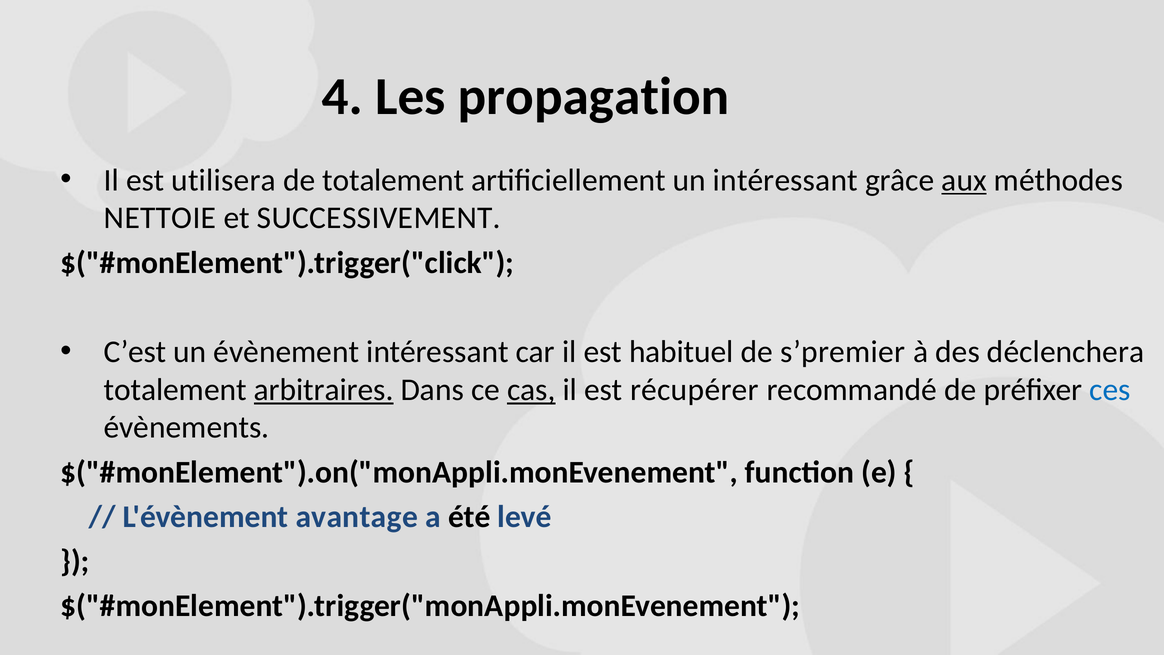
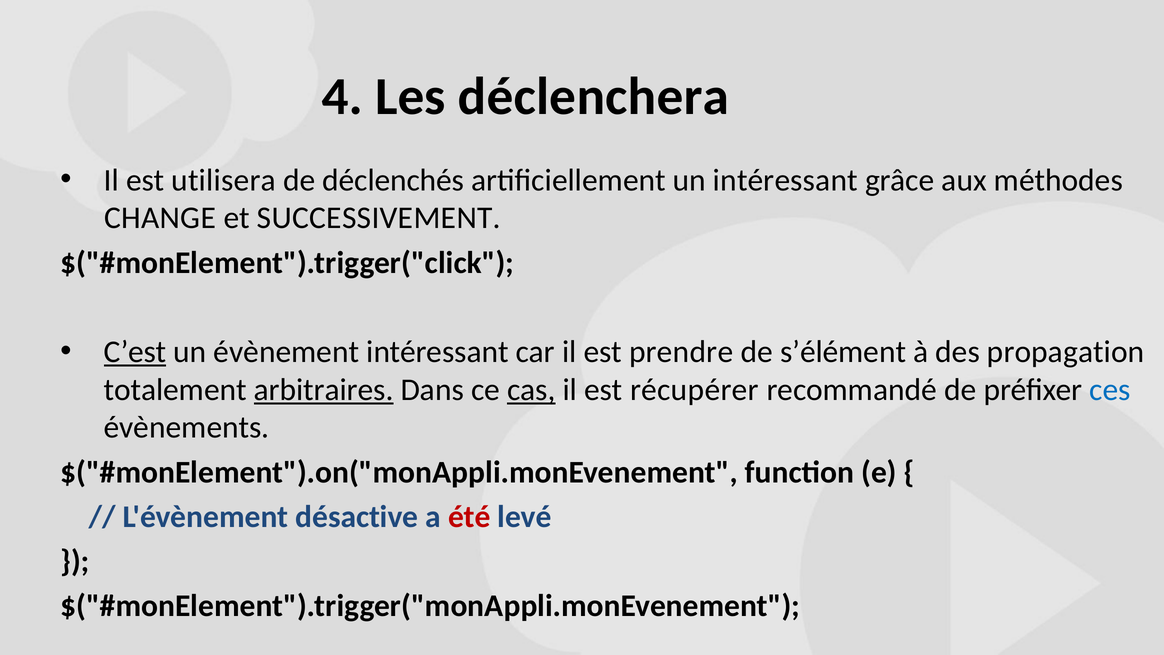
propagation: propagation -> déclenchera
de totalement: totalement -> déclenchés
aux underline: present -> none
NETTOIE: NETTOIE -> CHANGE
C’est underline: none -> present
habituel: habituel -> prendre
s’premier: s’premier -> s’élément
déclenchera: déclenchera -> propagation
avantage: avantage -> désactive
été colour: black -> red
